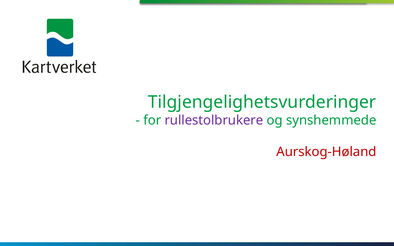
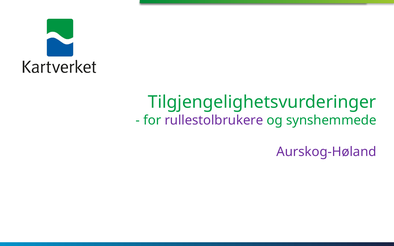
Aurskog-Høland colour: red -> purple
